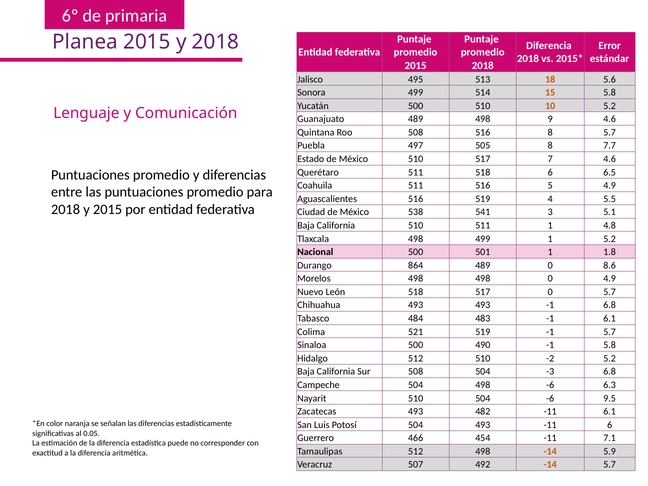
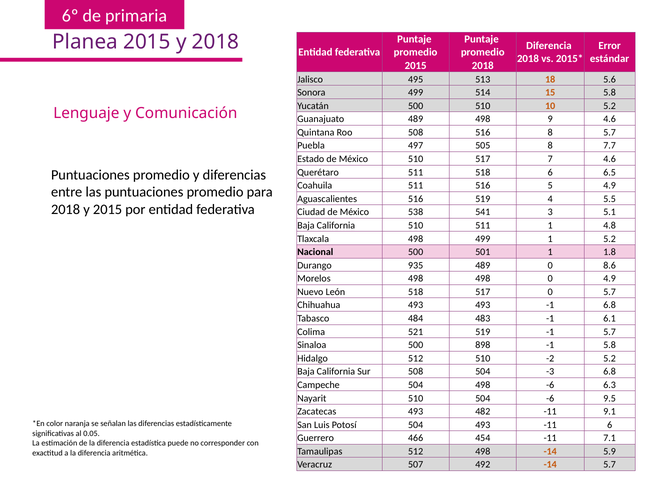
864: 864 -> 935
490: 490 -> 898
-11 6.1: 6.1 -> 9.1
